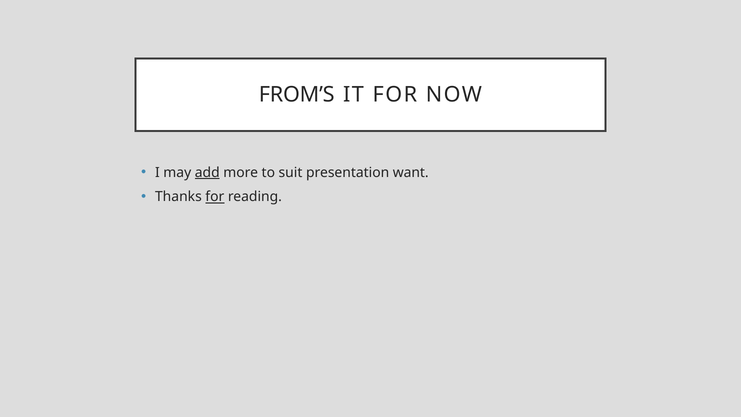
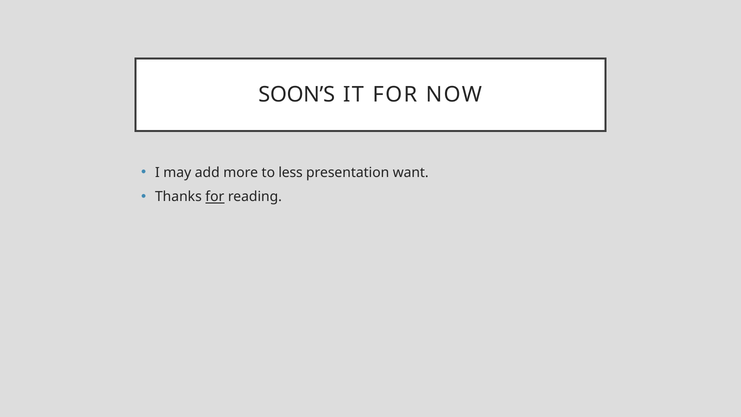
FROM’S: FROM’S -> SOON’S
add underline: present -> none
suit: suit -> less
